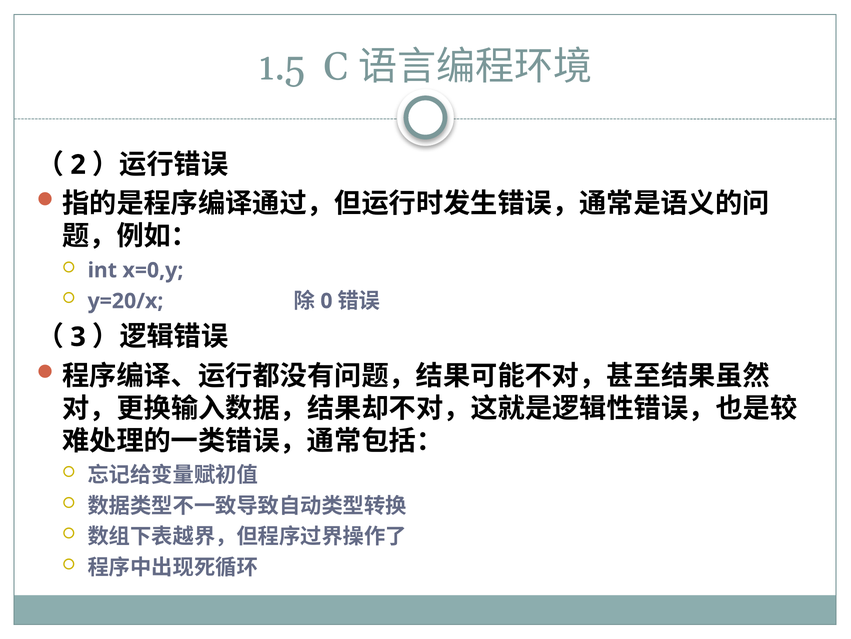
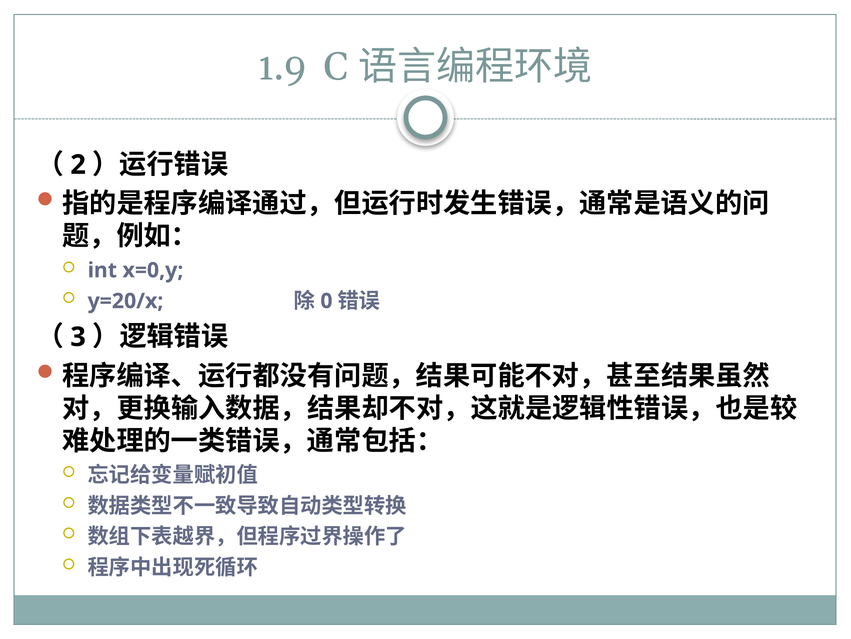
1.5: 1.5 -> 1.9
